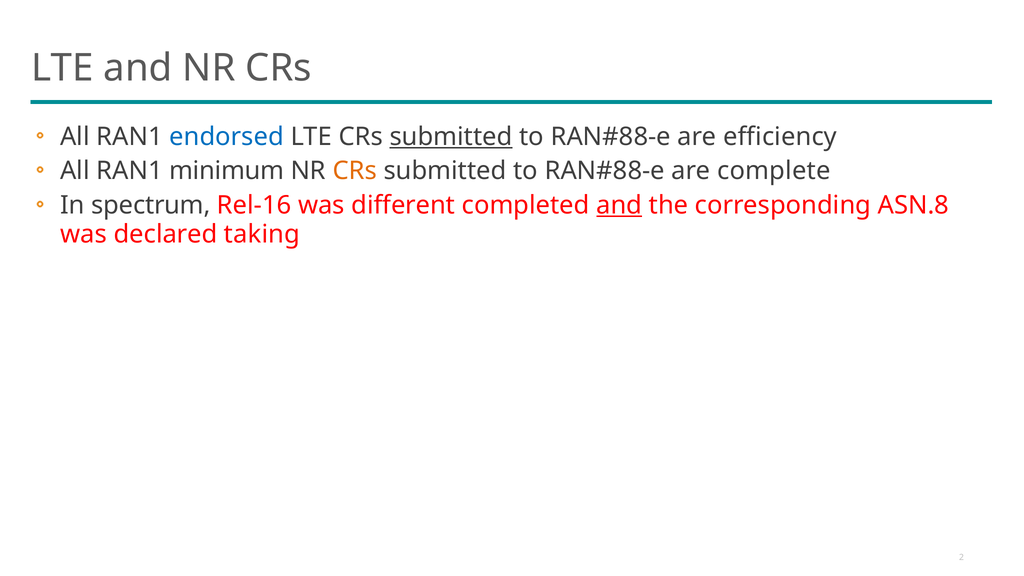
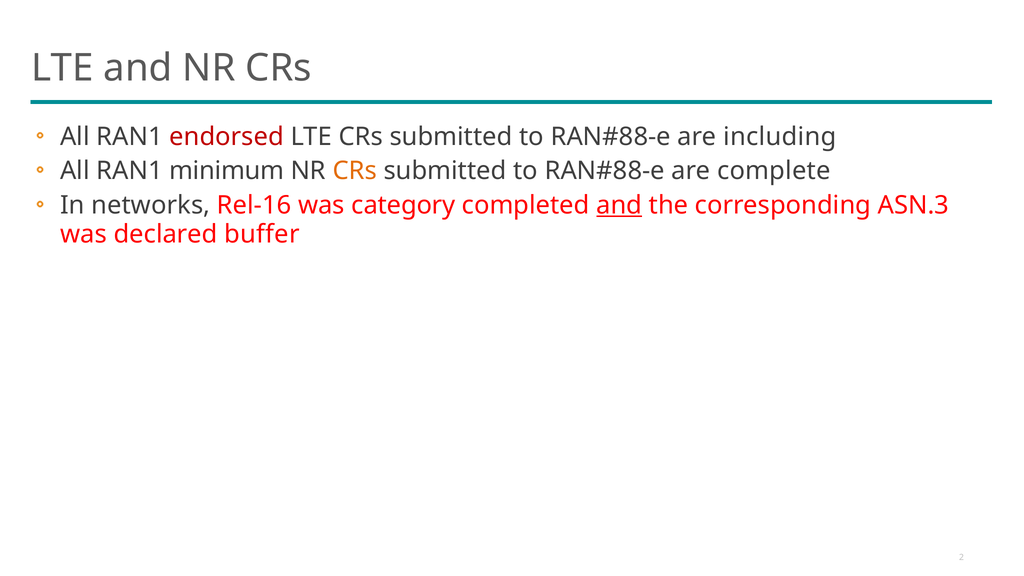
endorsed colour: blue -> red
submitted at (451, 137) underline: present -> none
efficiency: efficiency -> including
spectrum: spectrum -> networks
different: different -> category
ASN.8: ASN.8 -> ASN.3
taking: taking -> buffer
